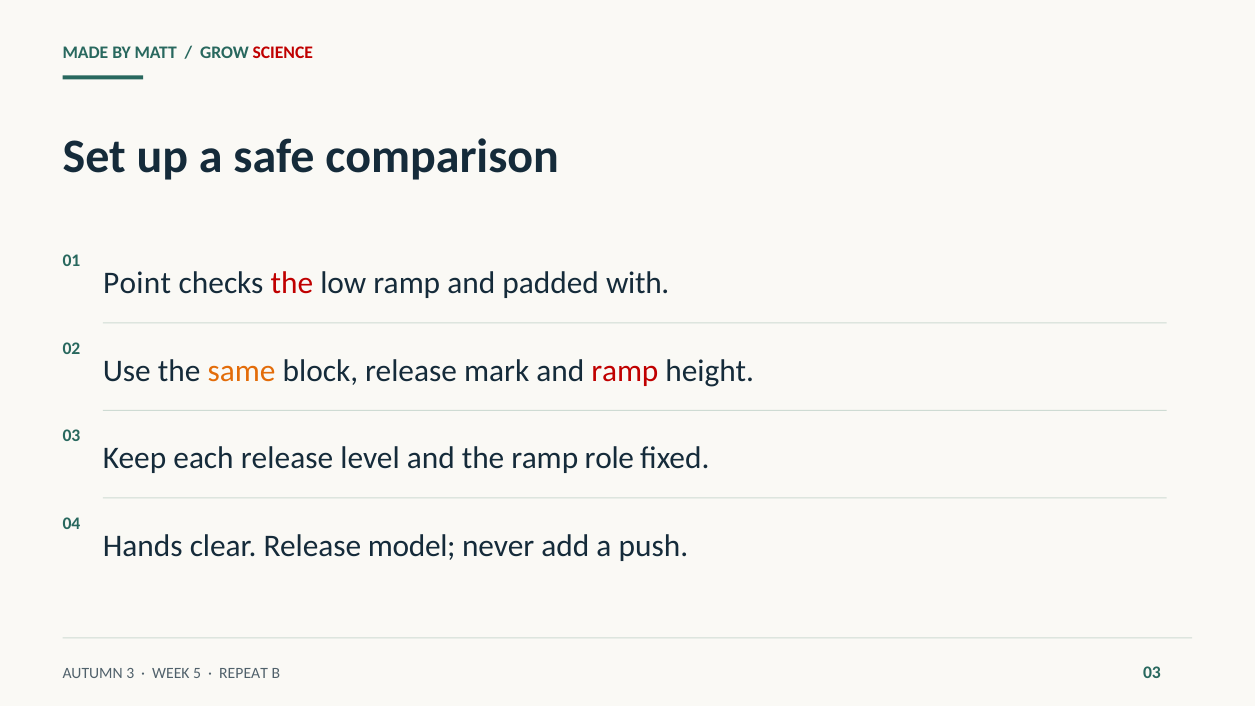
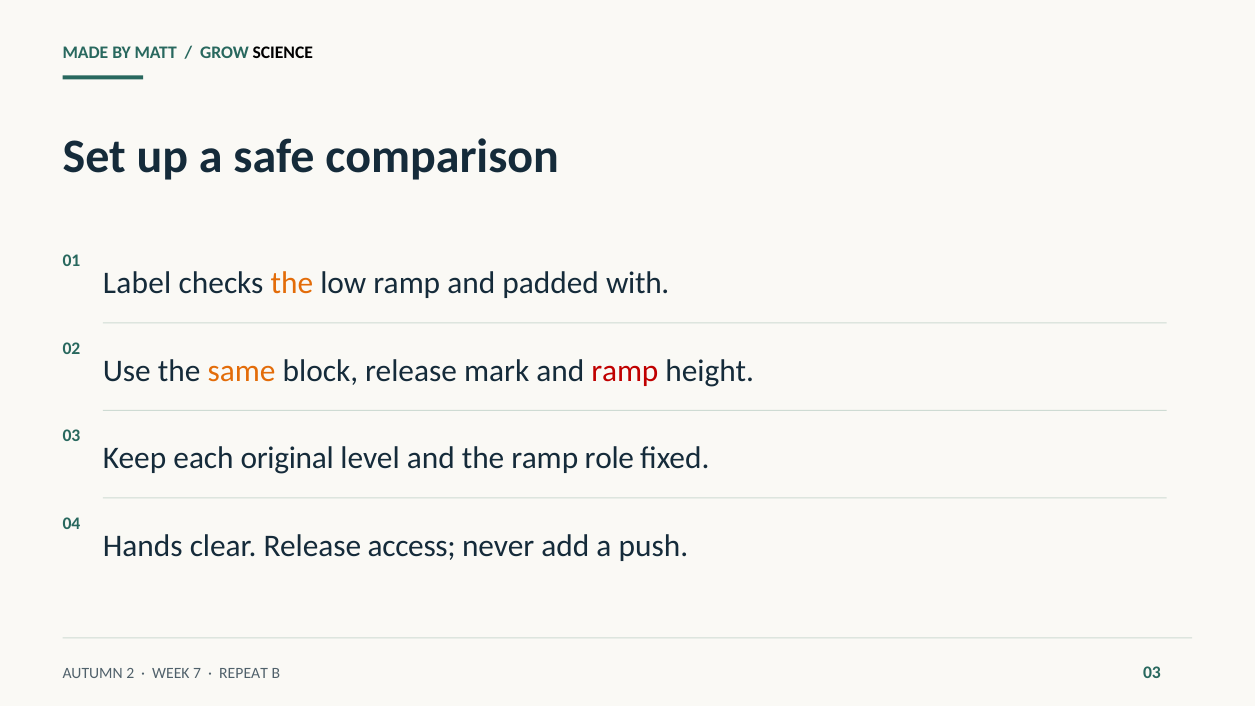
SCIENCE colour: red -> black
Point: Point -> Label
the at (292, 283) colour: red -> orange
each release: release -> original
model: model -> access
3: 3 -> 2
5: 5 -> 7
